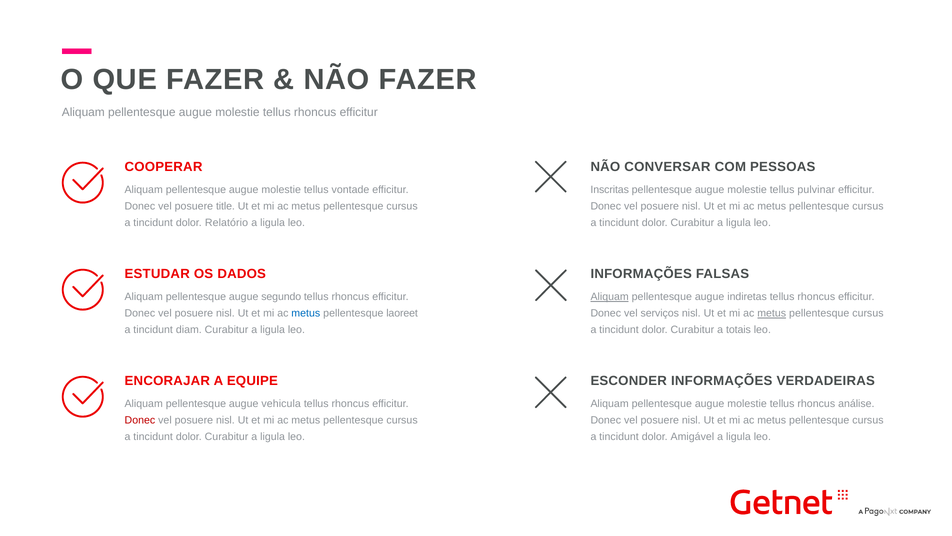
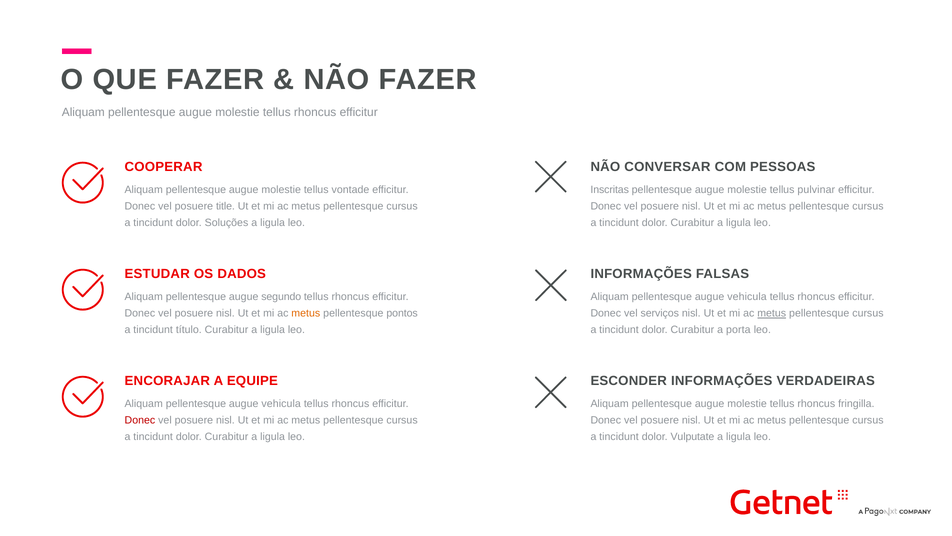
Relatório: Relatório -> Soluções
Aliquam at (610, 297) underline: present -> none
indiretas at (747, 297): indiretas -> vehicula
metus at (306, 313) colour: blue -> orange
laoreet: laoreet -> pontos
diam: diam -> título
totais: totais -> porta
análise: análise -> fringilla
Amigável: Amigável -> Vulputate
